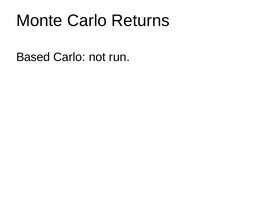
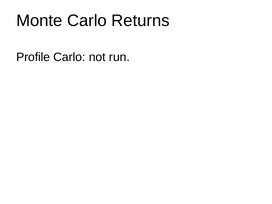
Based: Based -> Profile
